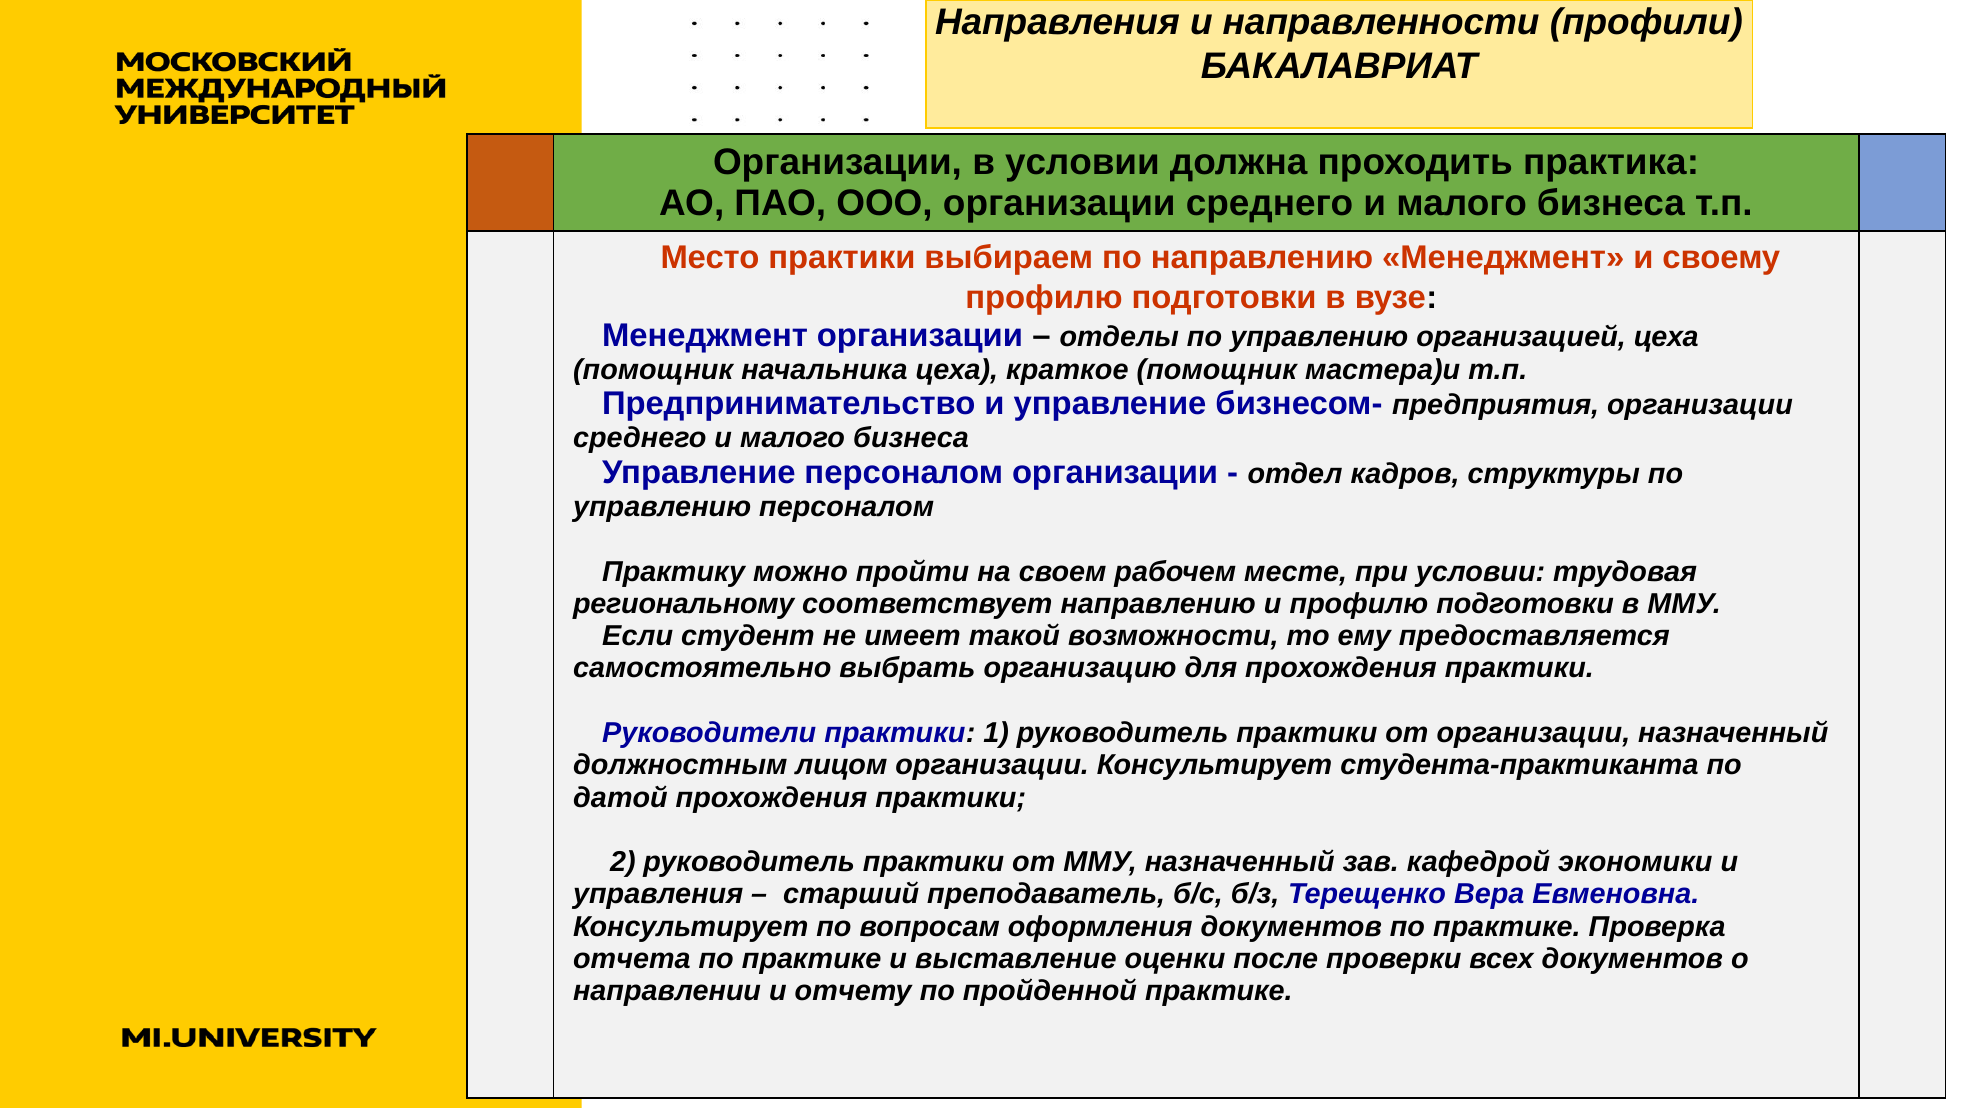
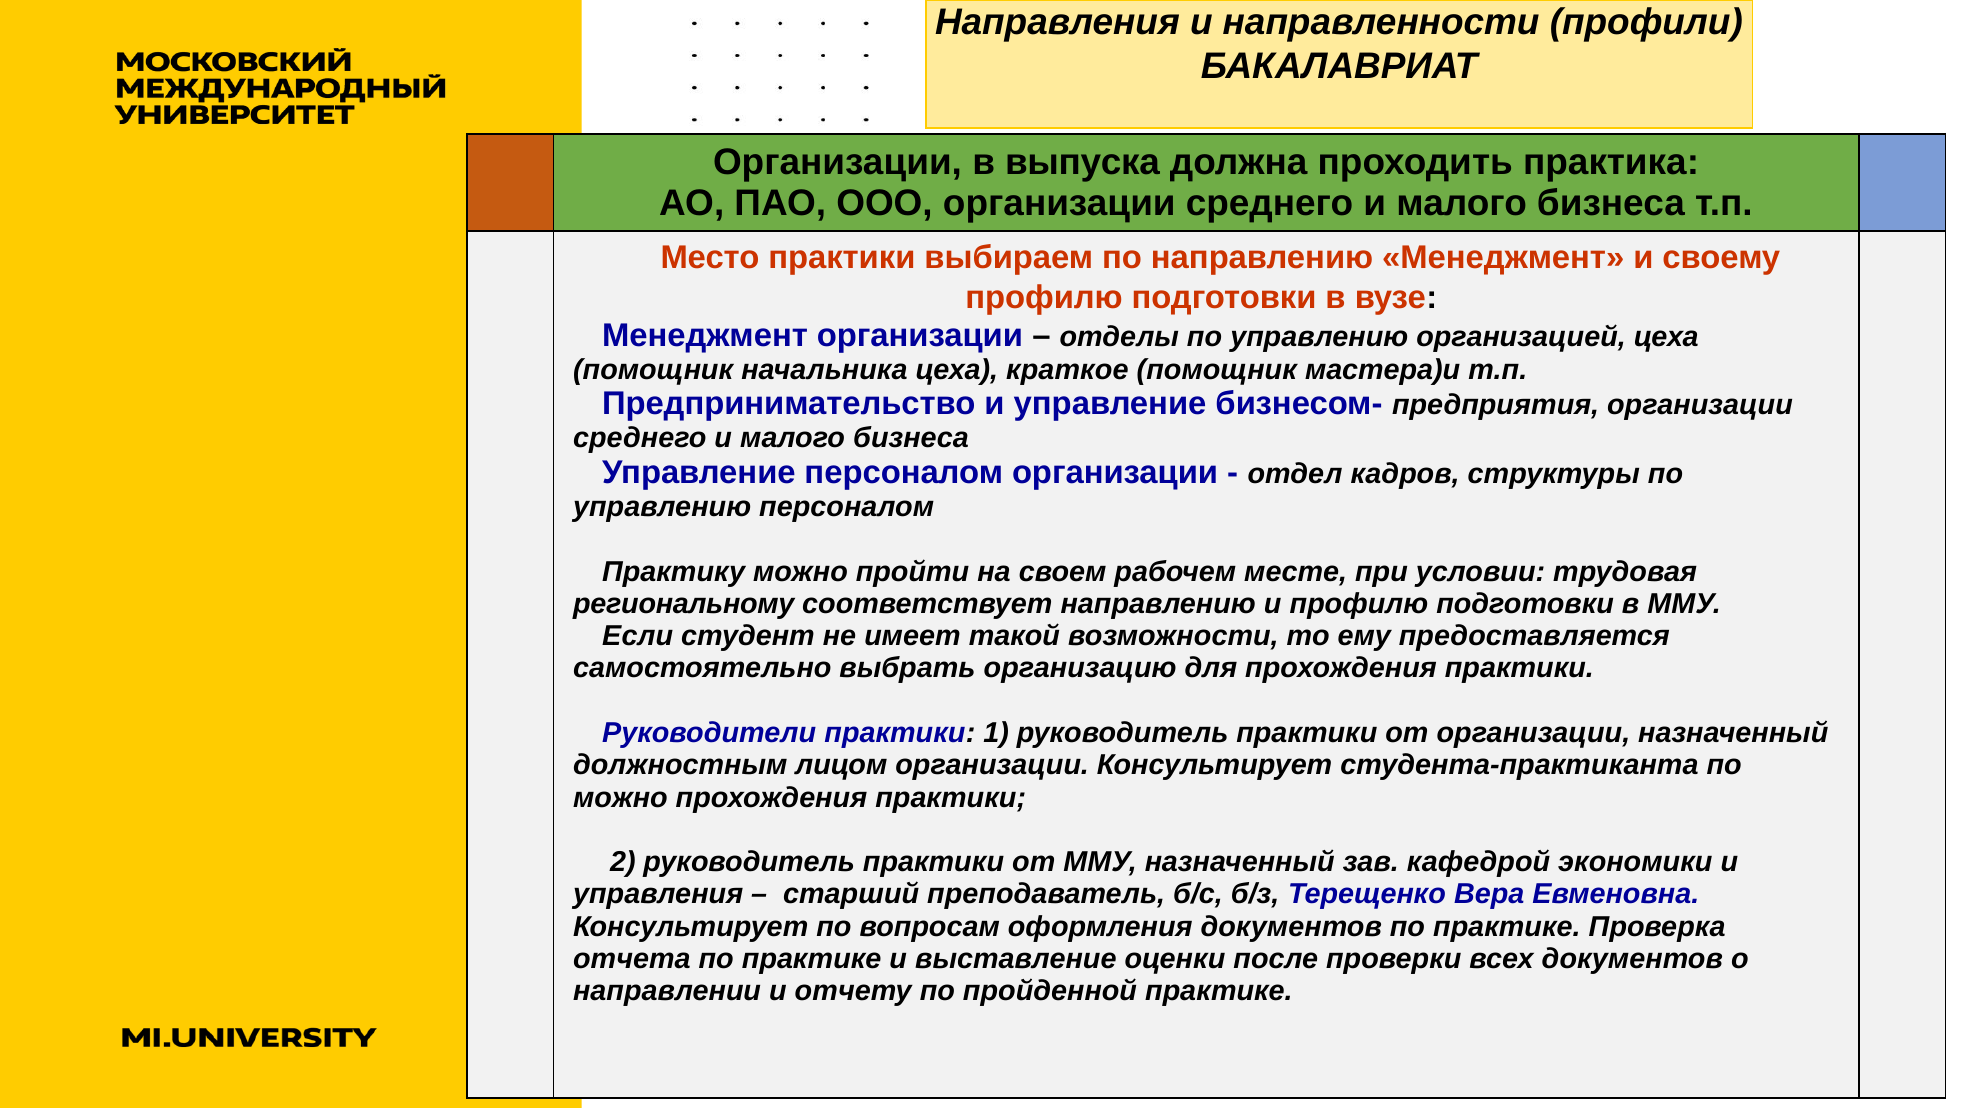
в условии: условии -> выпуска
датой at (620, 798): датой -> можно
